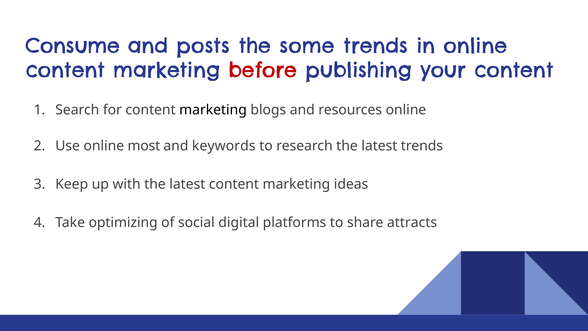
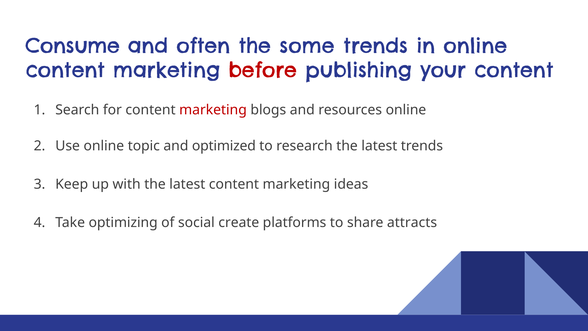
posts: posts -> often
marketing at (213, 110) colour: black -> red
most: most -> topic
keywords: keywords -> optimized
digital: digital -> create
